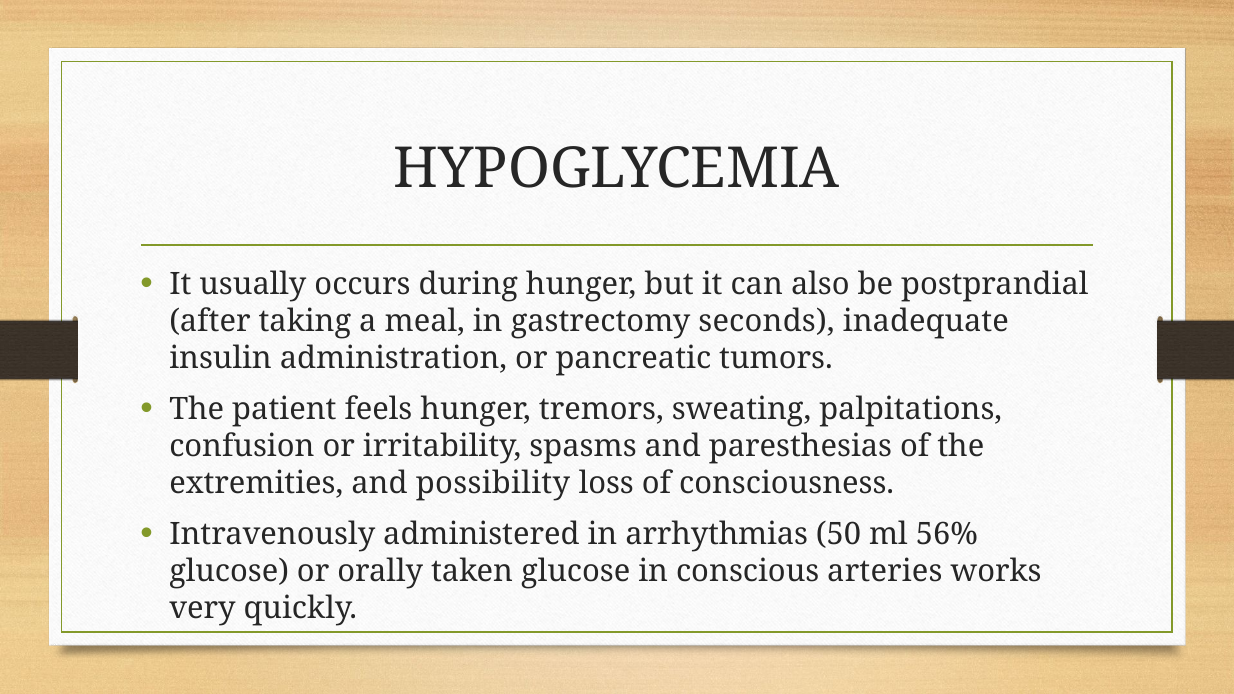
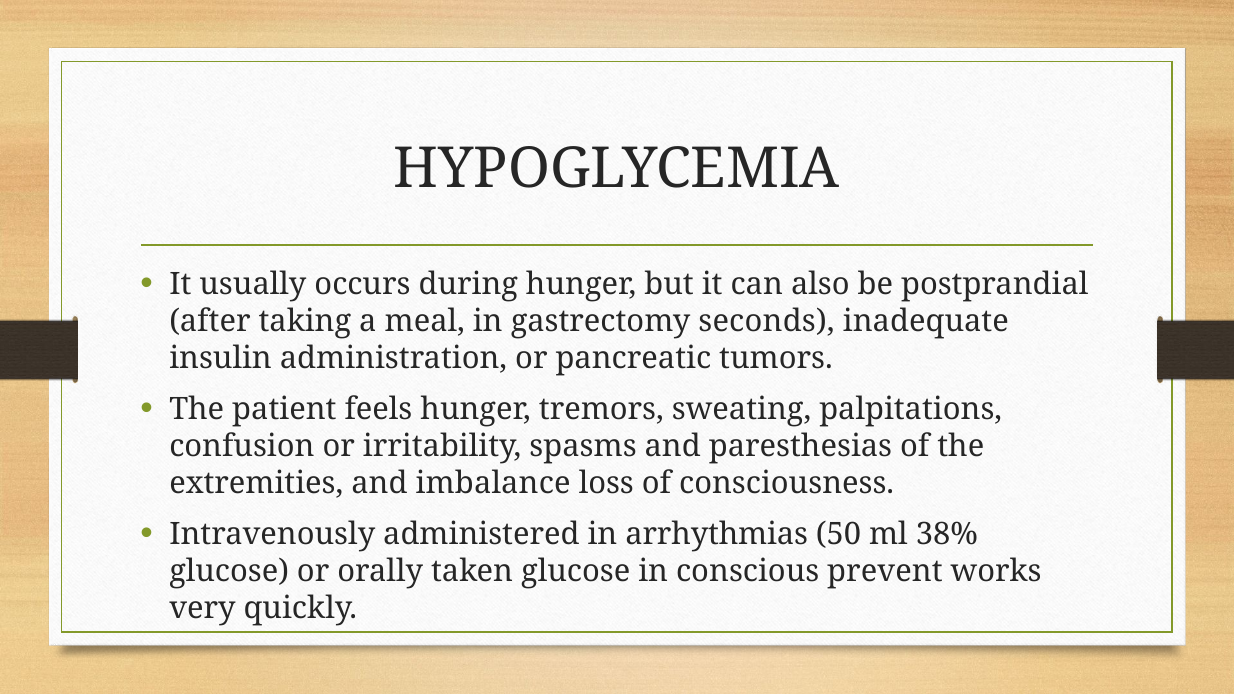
possibility: possibility -> imbalance
56%: 56% -> 38%
arteries: arteries -> prevent
